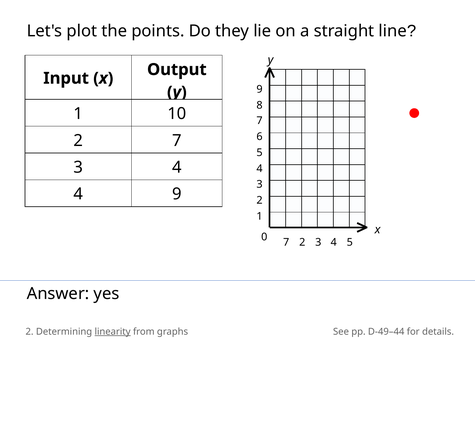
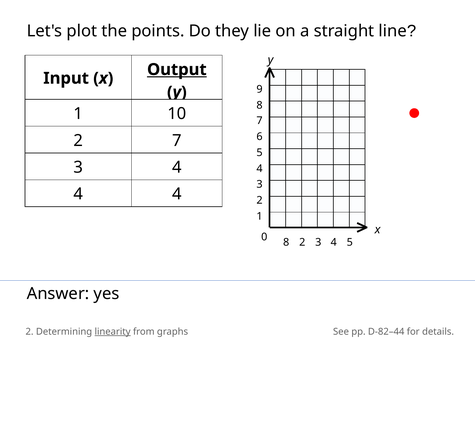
Output underline: none -> present
9 at (177, 194): 9 -> 4
0 7: 7 -> 8
D-49–44: D-49–44 -> D-82–44
